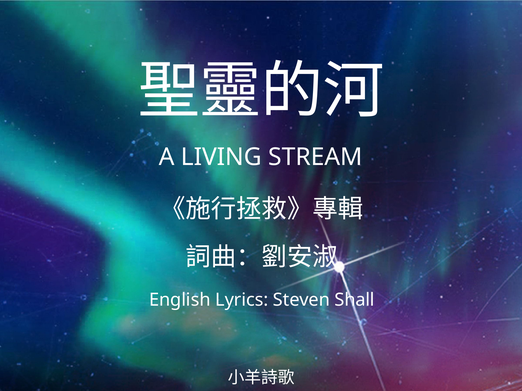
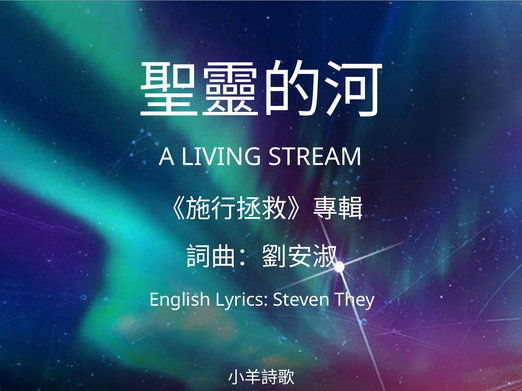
Shall: Shall -> They
